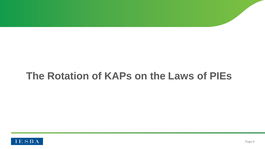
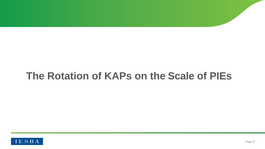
Laws: Laws -> Scale
